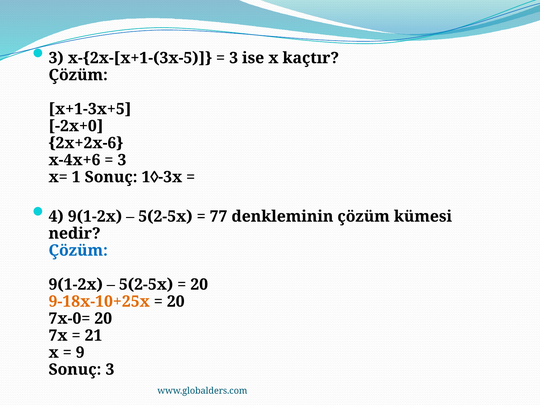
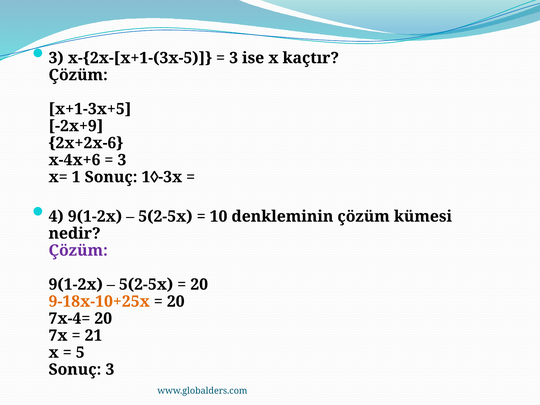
-2x+0: -2x+0 -> -2x+9
77: 77 -> 10
Çözüm at (78, 250) colour: blue -> purple
7x-0=: 7x-0= -> 7x-4=
9: 9 -> 5
